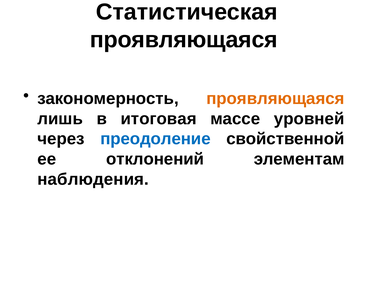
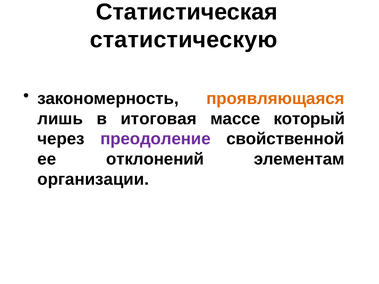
проявляющаяся at (184, 40): проявляющаяся -> статистическую
уровней: уровней -> который
преодоление colour: blue -> purple
наблюдения: наблюдения -> организации
